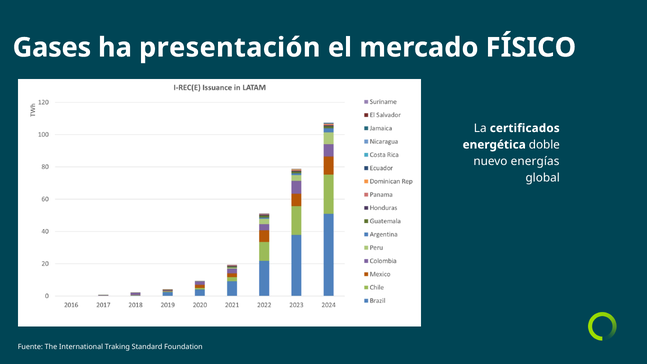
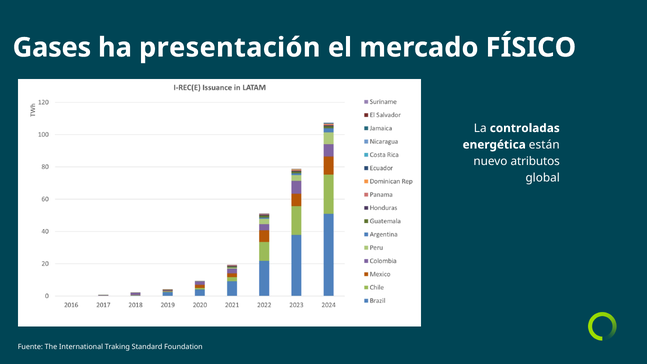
certificados: certificados -> controladas
doble: doble -> están
energías: energías -> atributos
